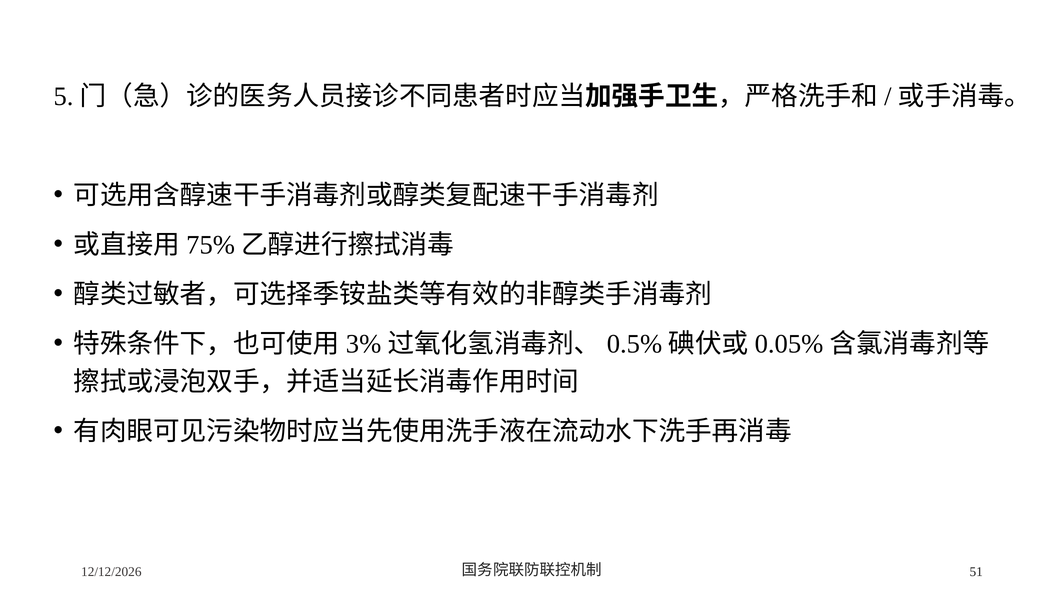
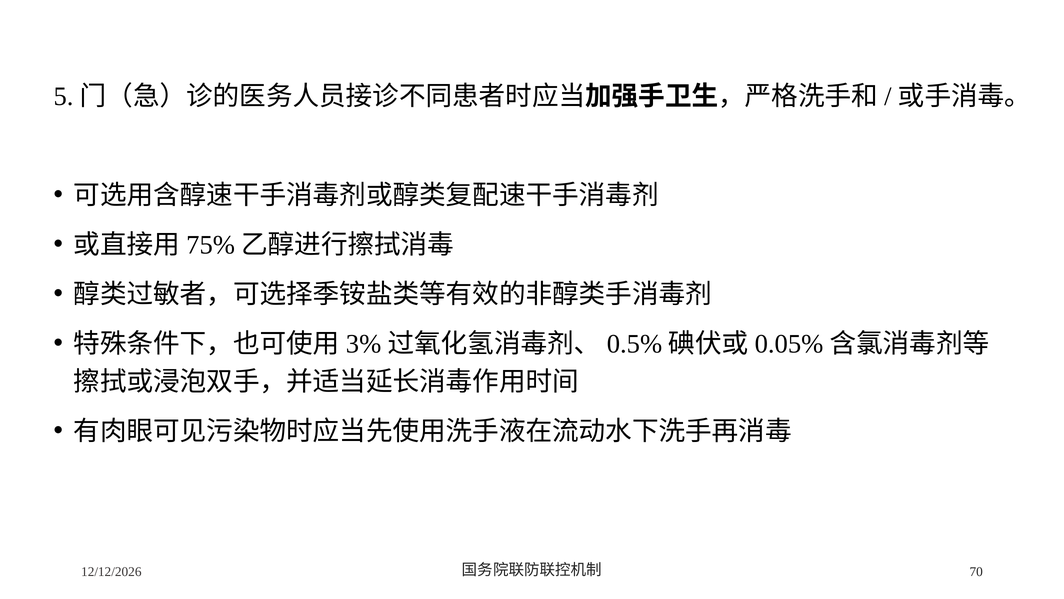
51: 51 -> 70
